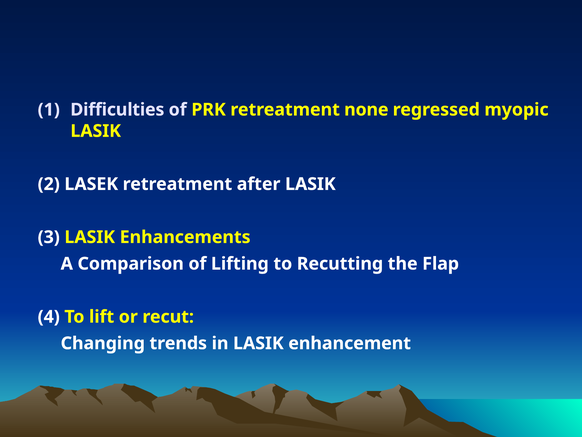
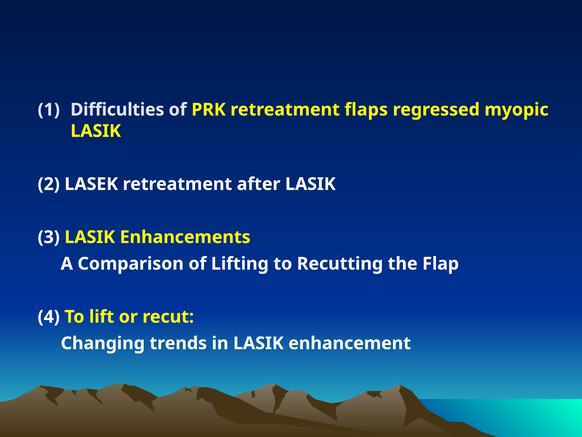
none: none -> flaps
